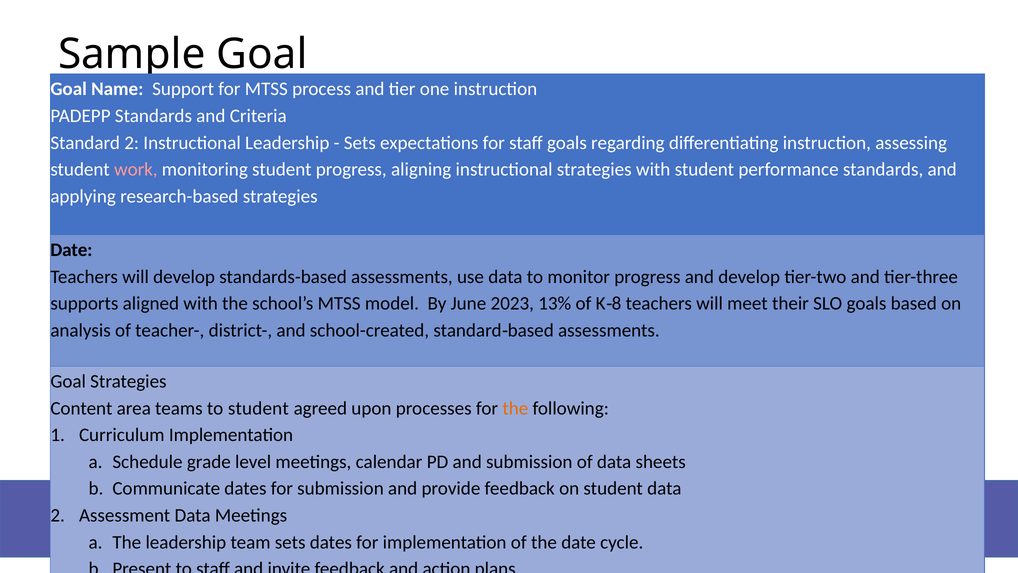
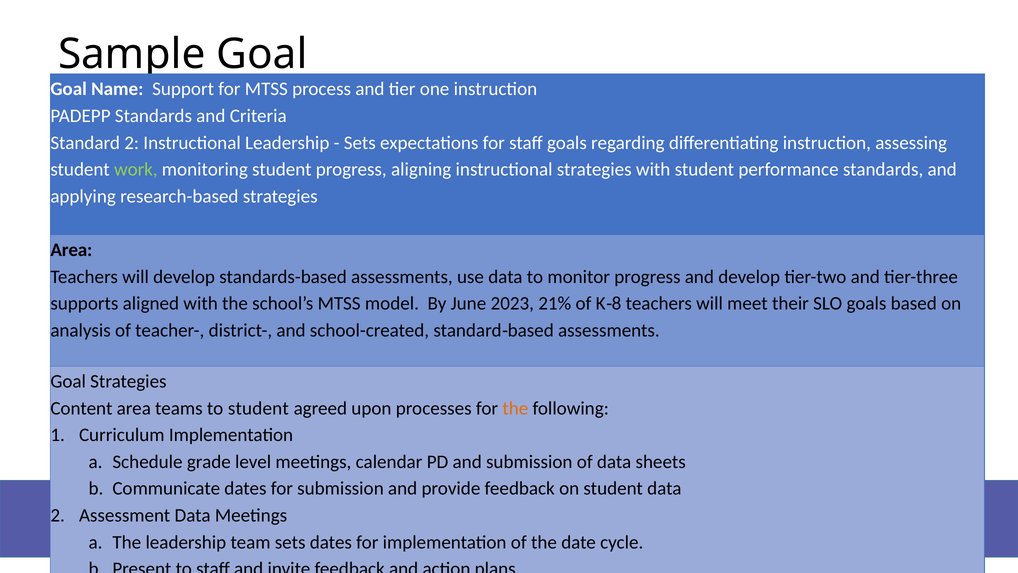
work at (136, 169) colour: pink -> light green
Date at (71, 250): Date -> Area
13%: 13% -> 21%
